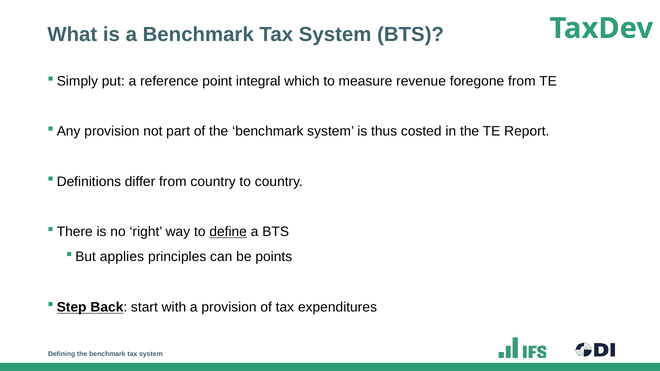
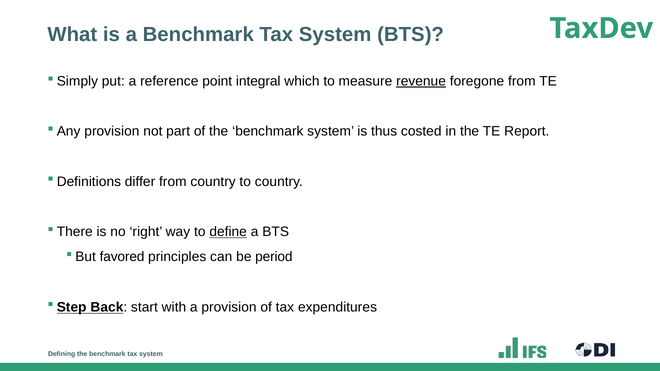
revenue underline: none -> present
applies: applies -> favored
points: points -> period
